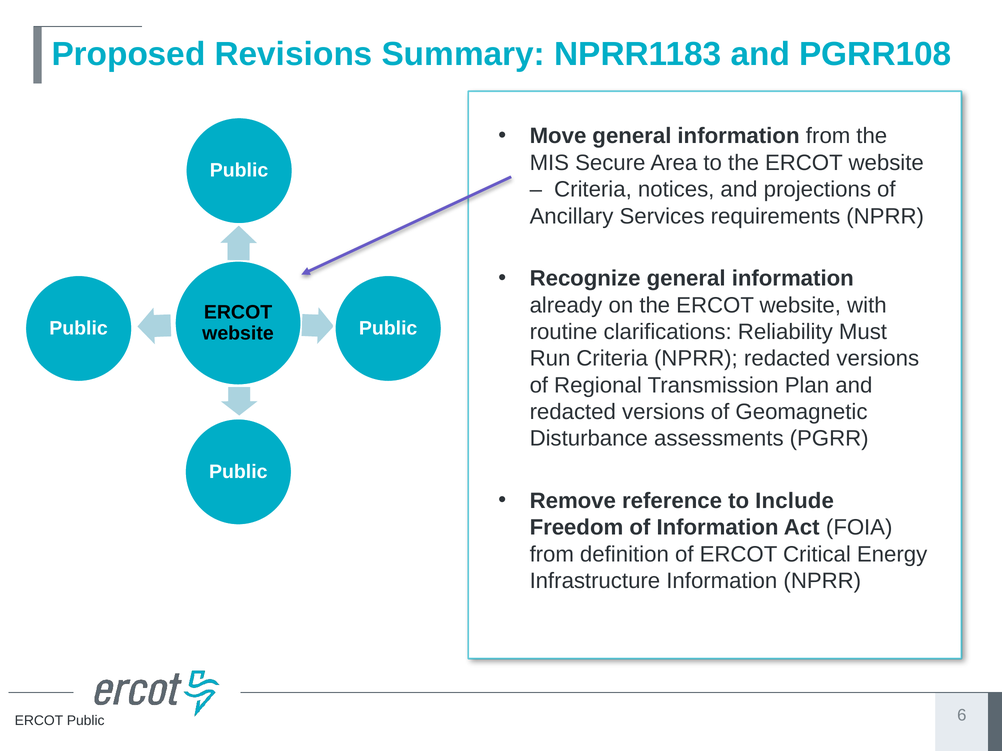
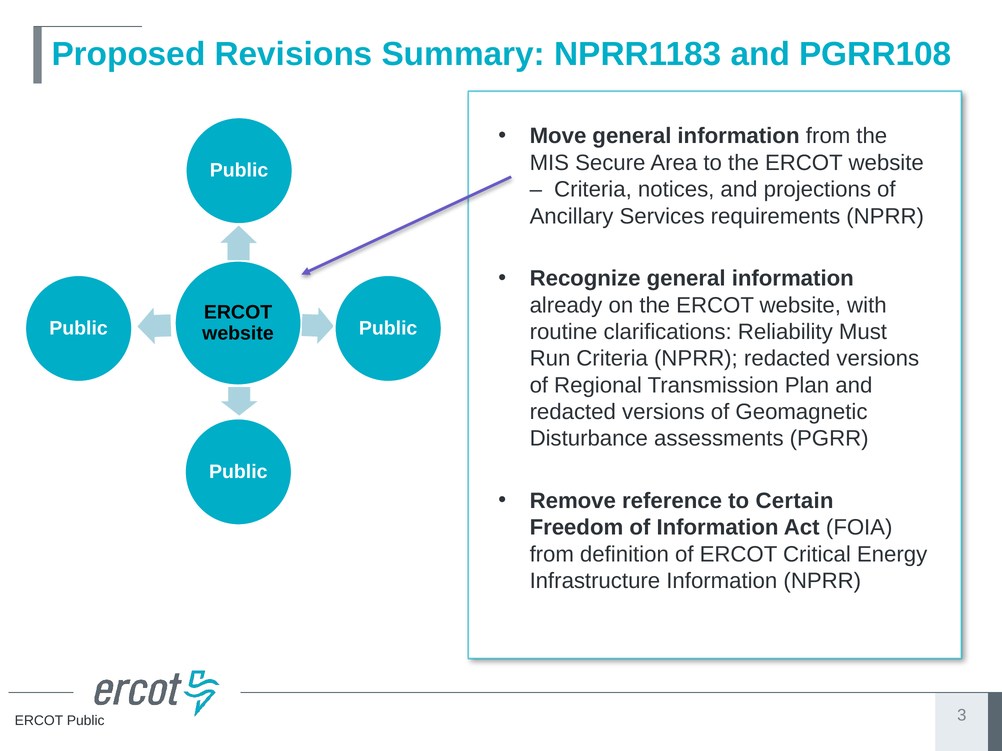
Include: Include -> Certain
6: 6 -> 3
